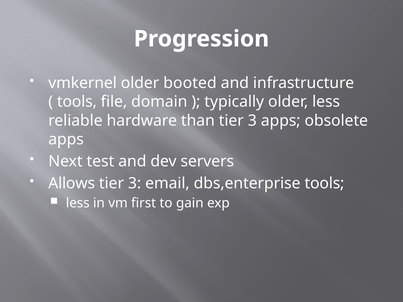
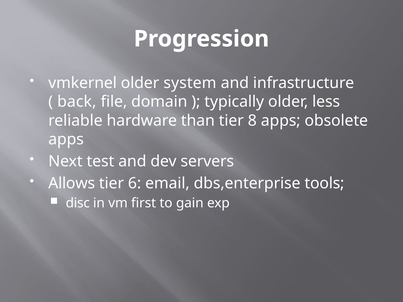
booted: booted -> system
tools at (77, 102): tools -> back
than tier 3: 3 -> 8
3 at (135, 183): 3 -> 6
less at (78, 203): less -> disc
